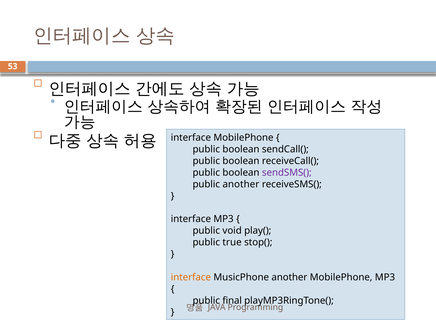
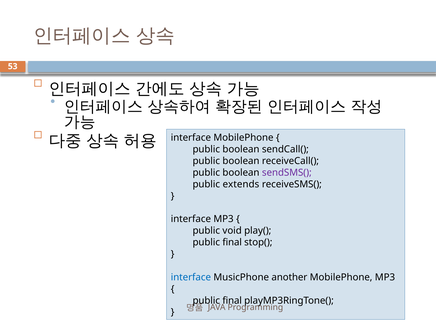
public another: another -> extends
true at (232, 242): true -> final
interface at (191, 277) colour: orange -> blue
